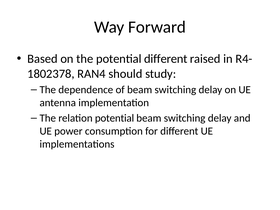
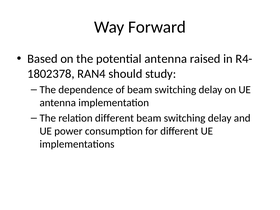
potential different: different -> antenna
relation potential: potential -> different
